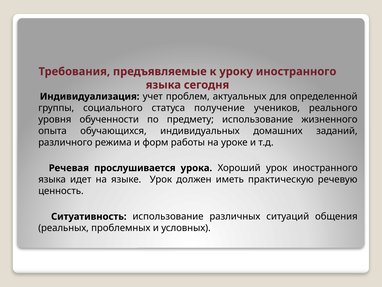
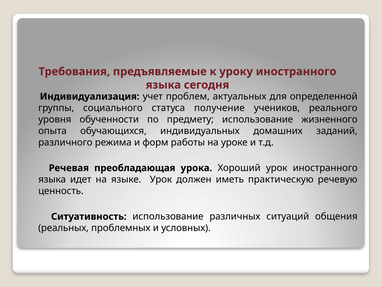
прослушивается: прослушивается -> преобладающая
